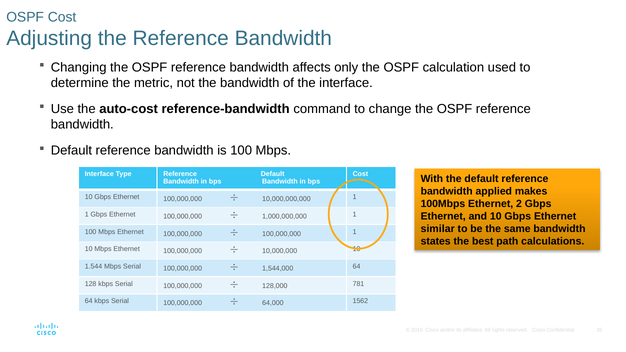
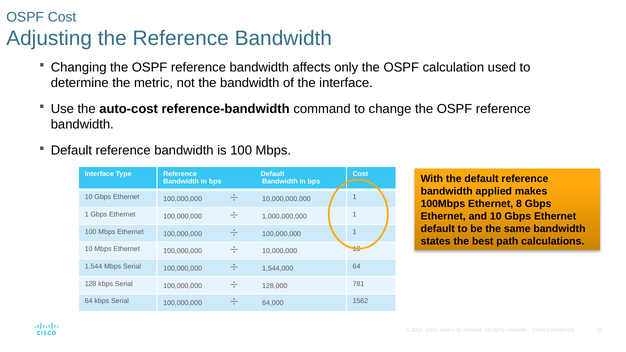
2: 2 -> 8
similar at (438, 229): similar -> default
